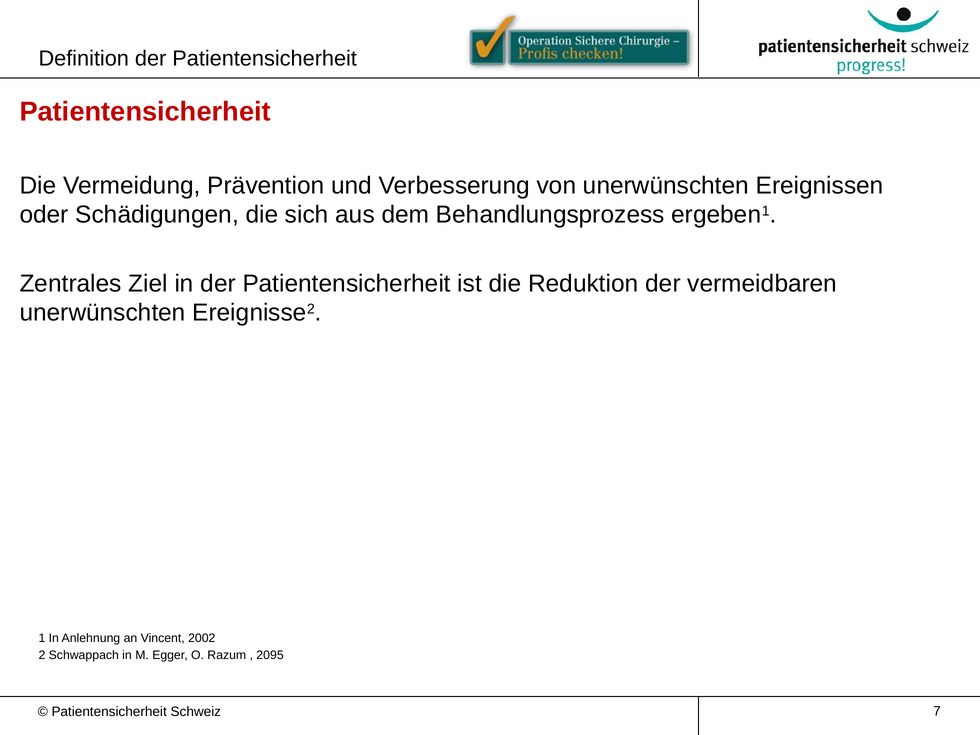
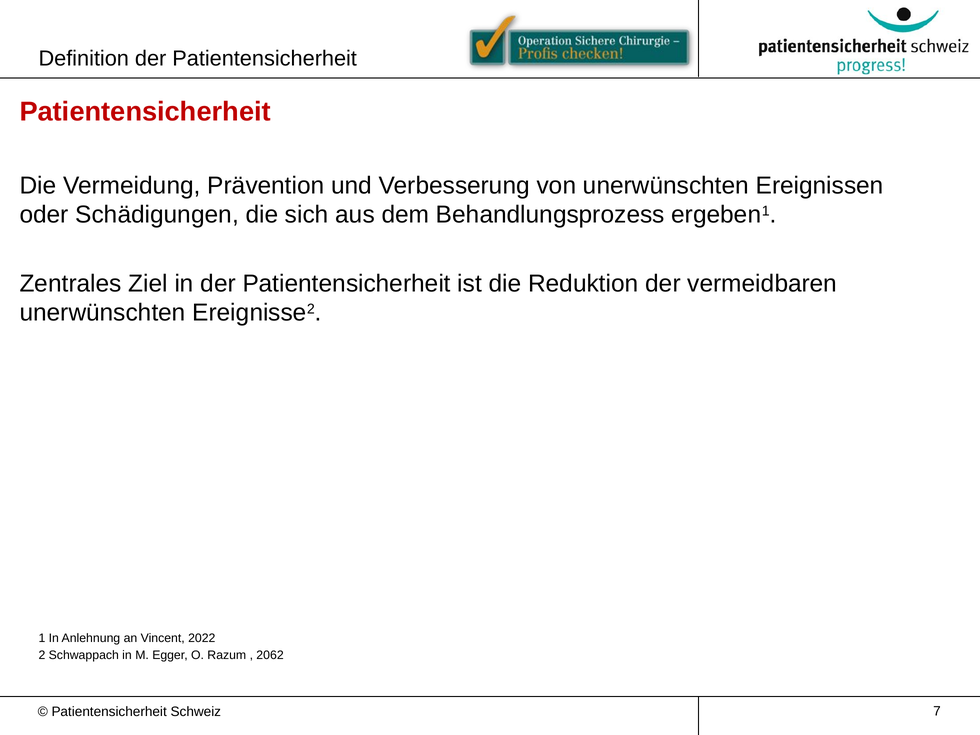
2002: 2002 -> 2022
2095: 2095 -> 2062
